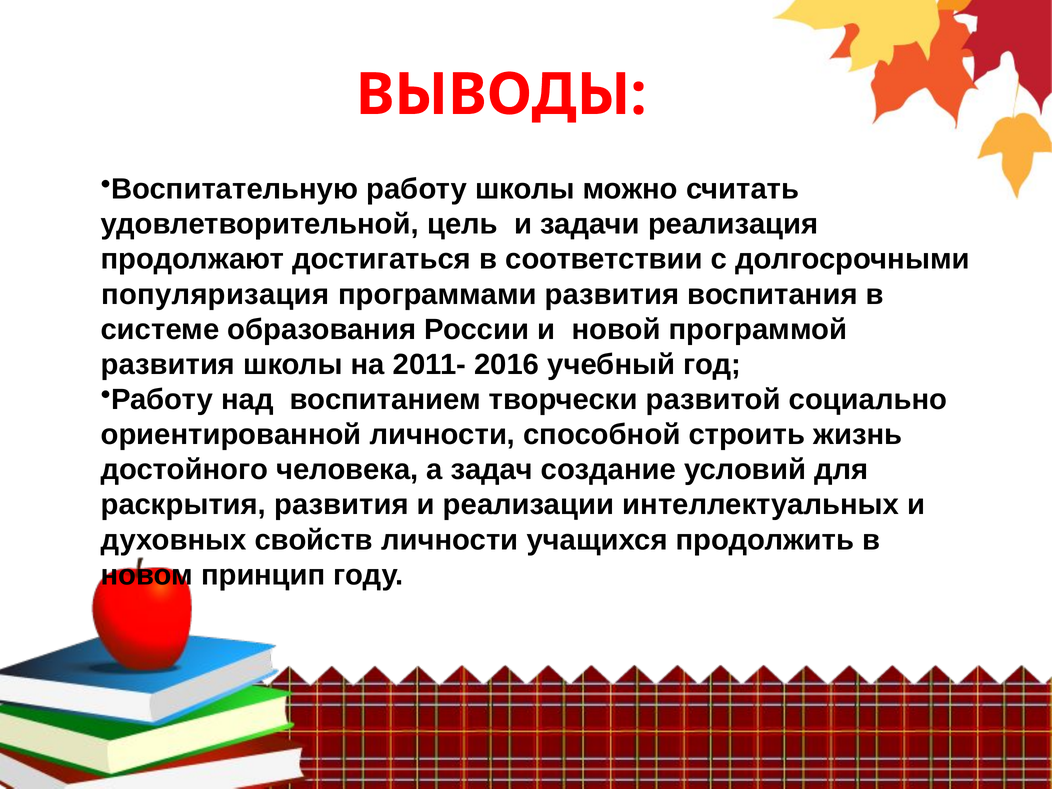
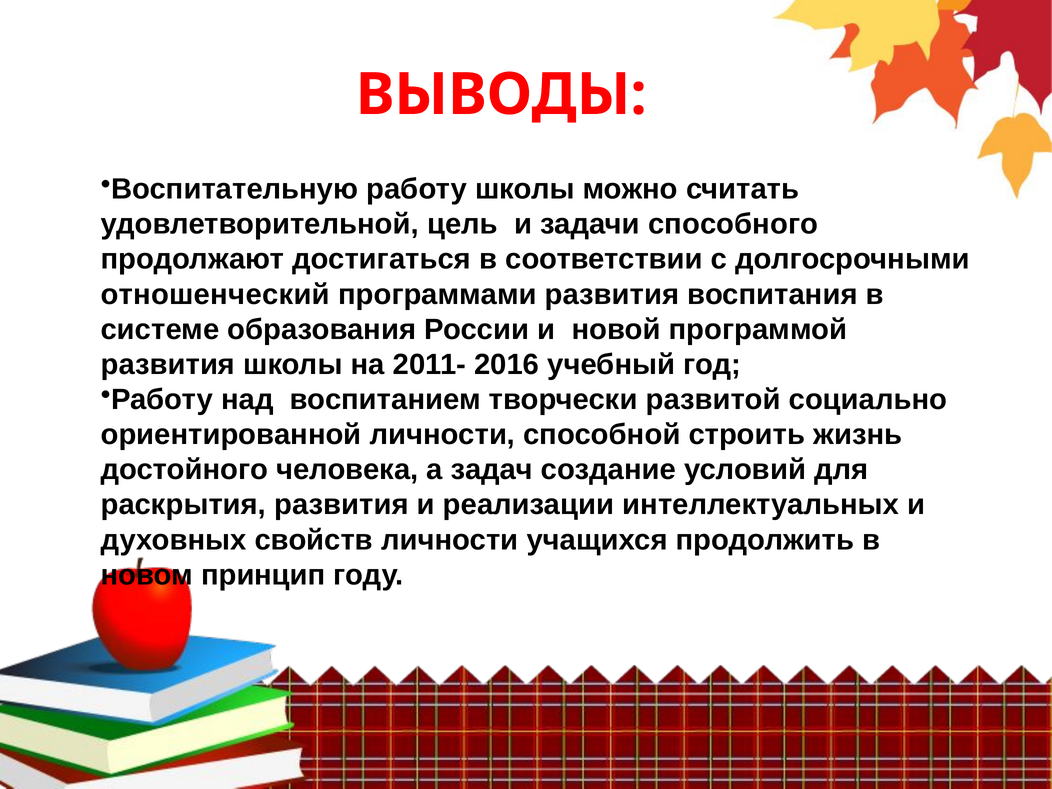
реализация: реализация -> способного
популяризация: популяризация -> отношенческий
